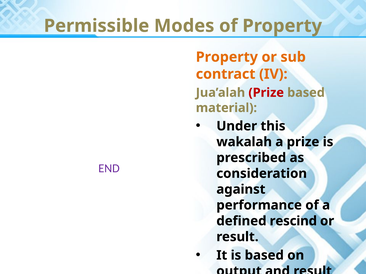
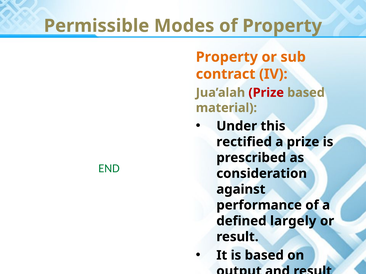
wakalah: wakalah -> rectified
END colour: purple -> green
rescind: rescind -> largely
